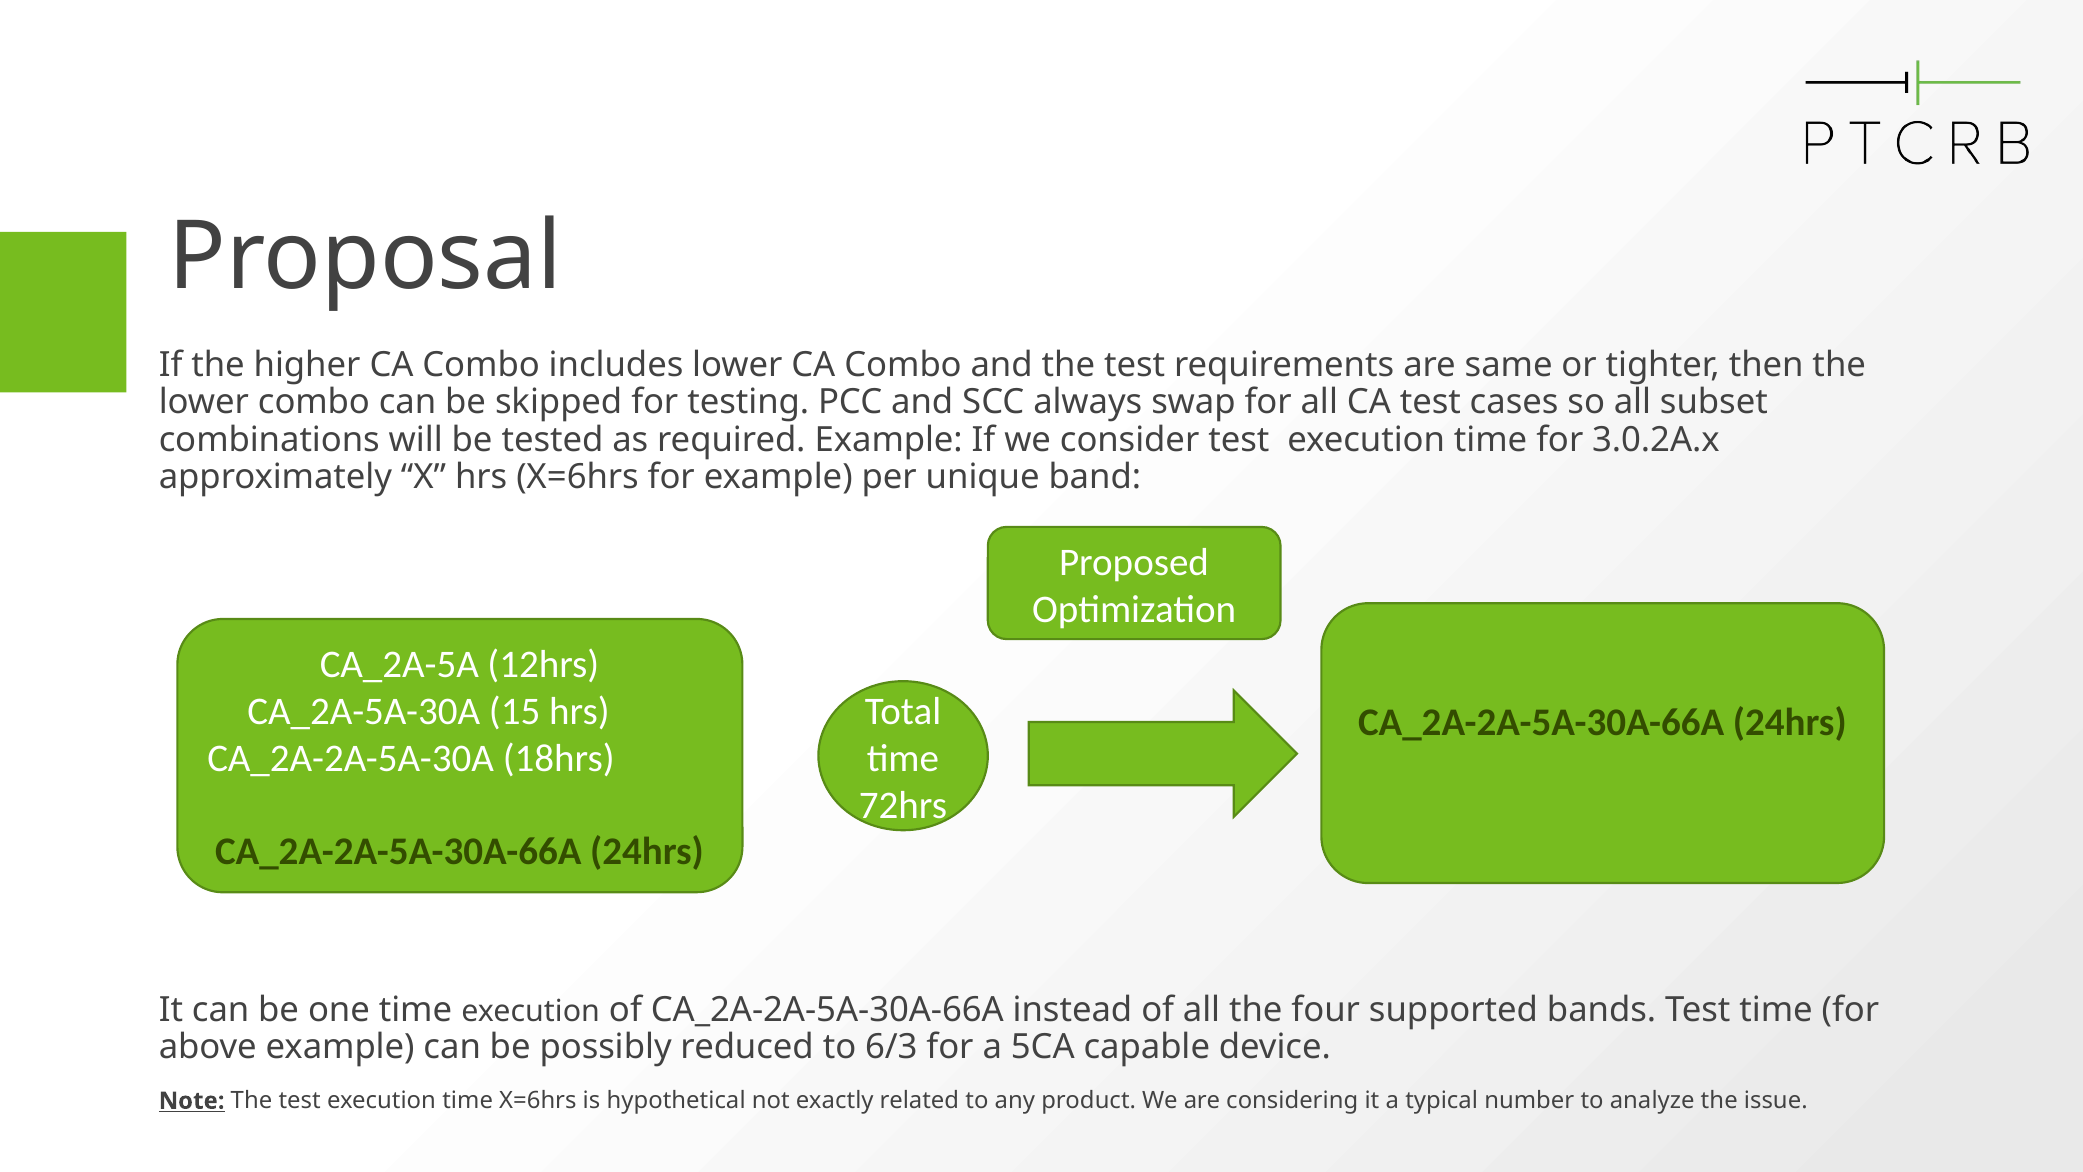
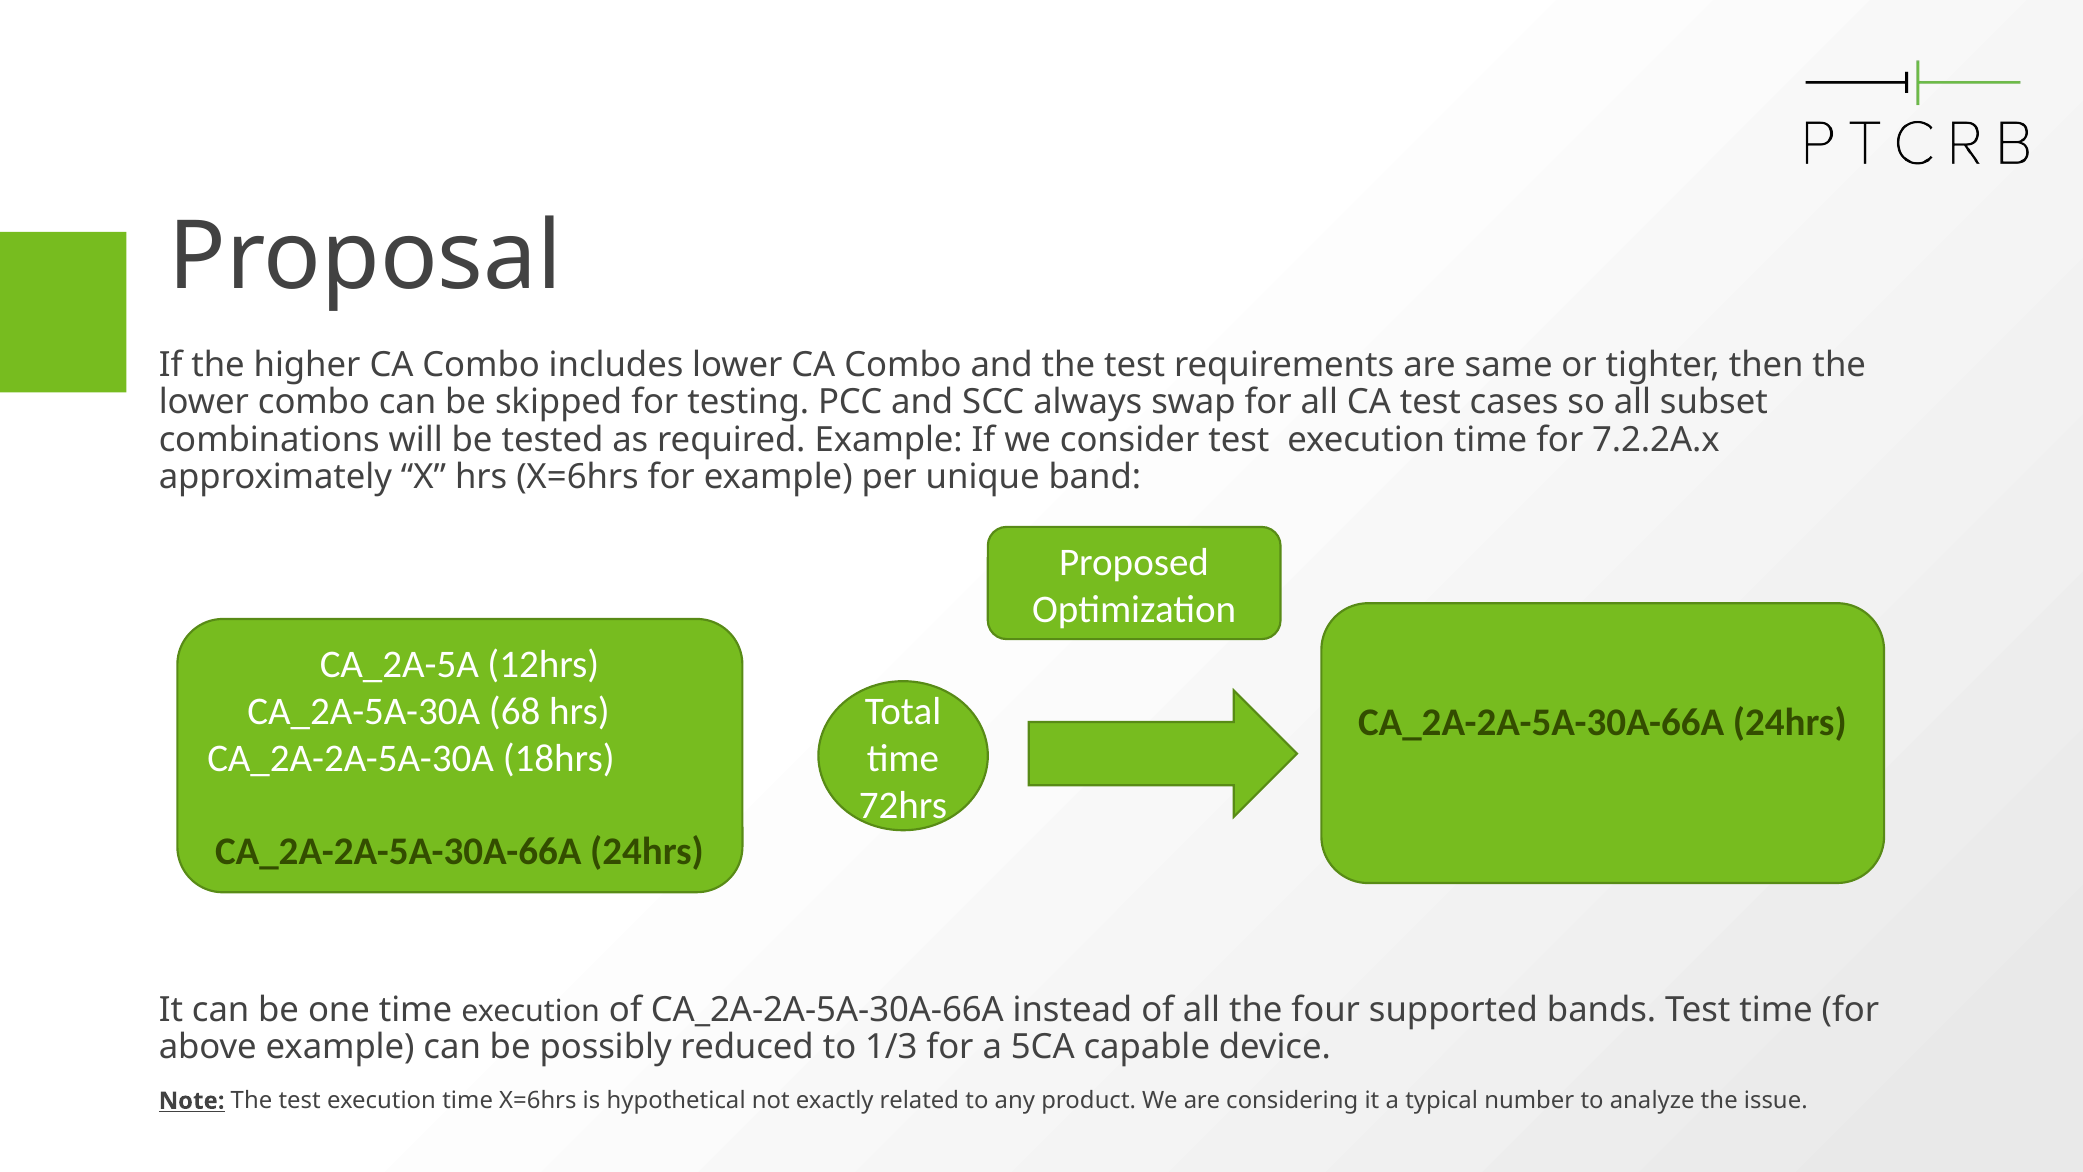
3.0.2A.x: 3.0.2A.x -> 7.2.2A.x
15: 15 -> 68
6/3: 6/3 -> 1/3
